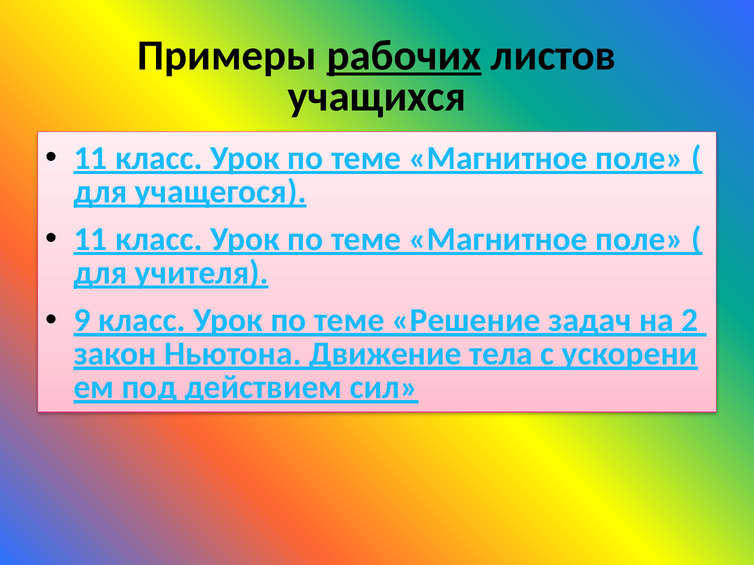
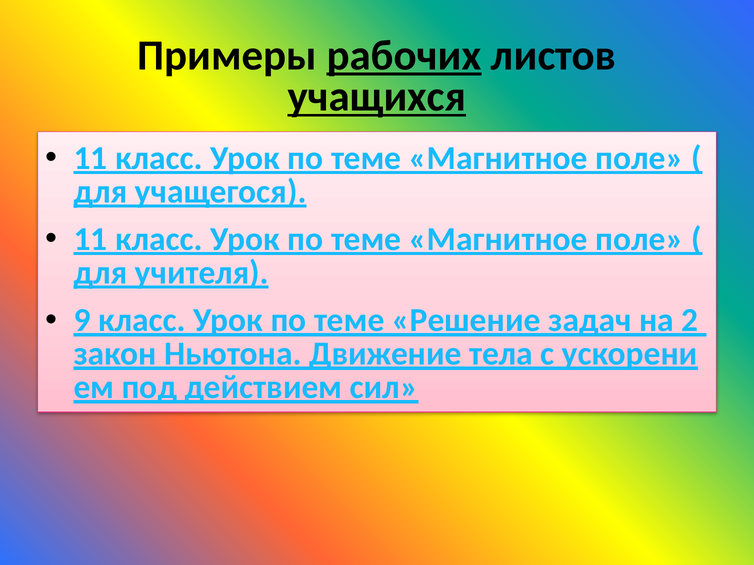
учащихся underline: none -> present
